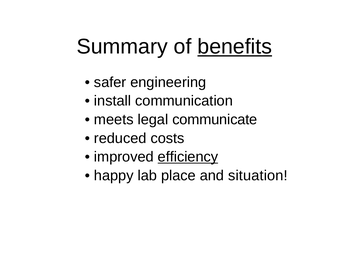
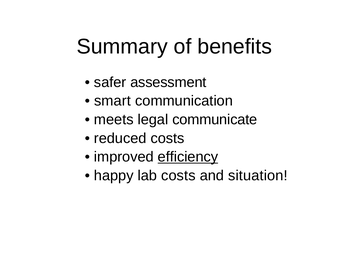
benefits underline: present -> none
engineering: engineering -> assessment
install: install -> smart
lab place: place -> costs
